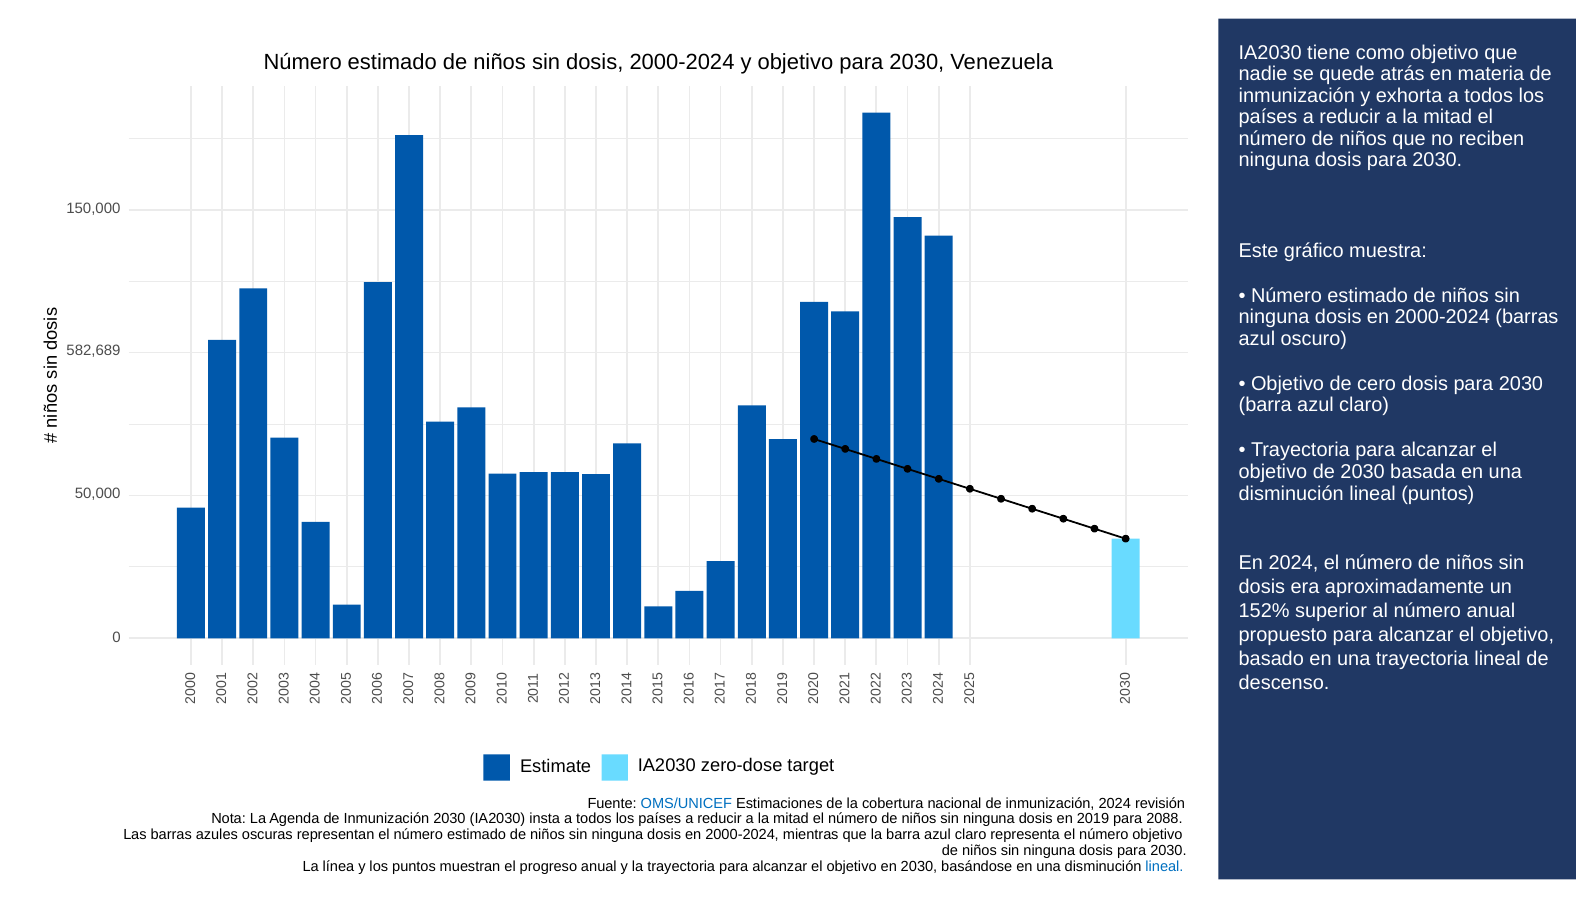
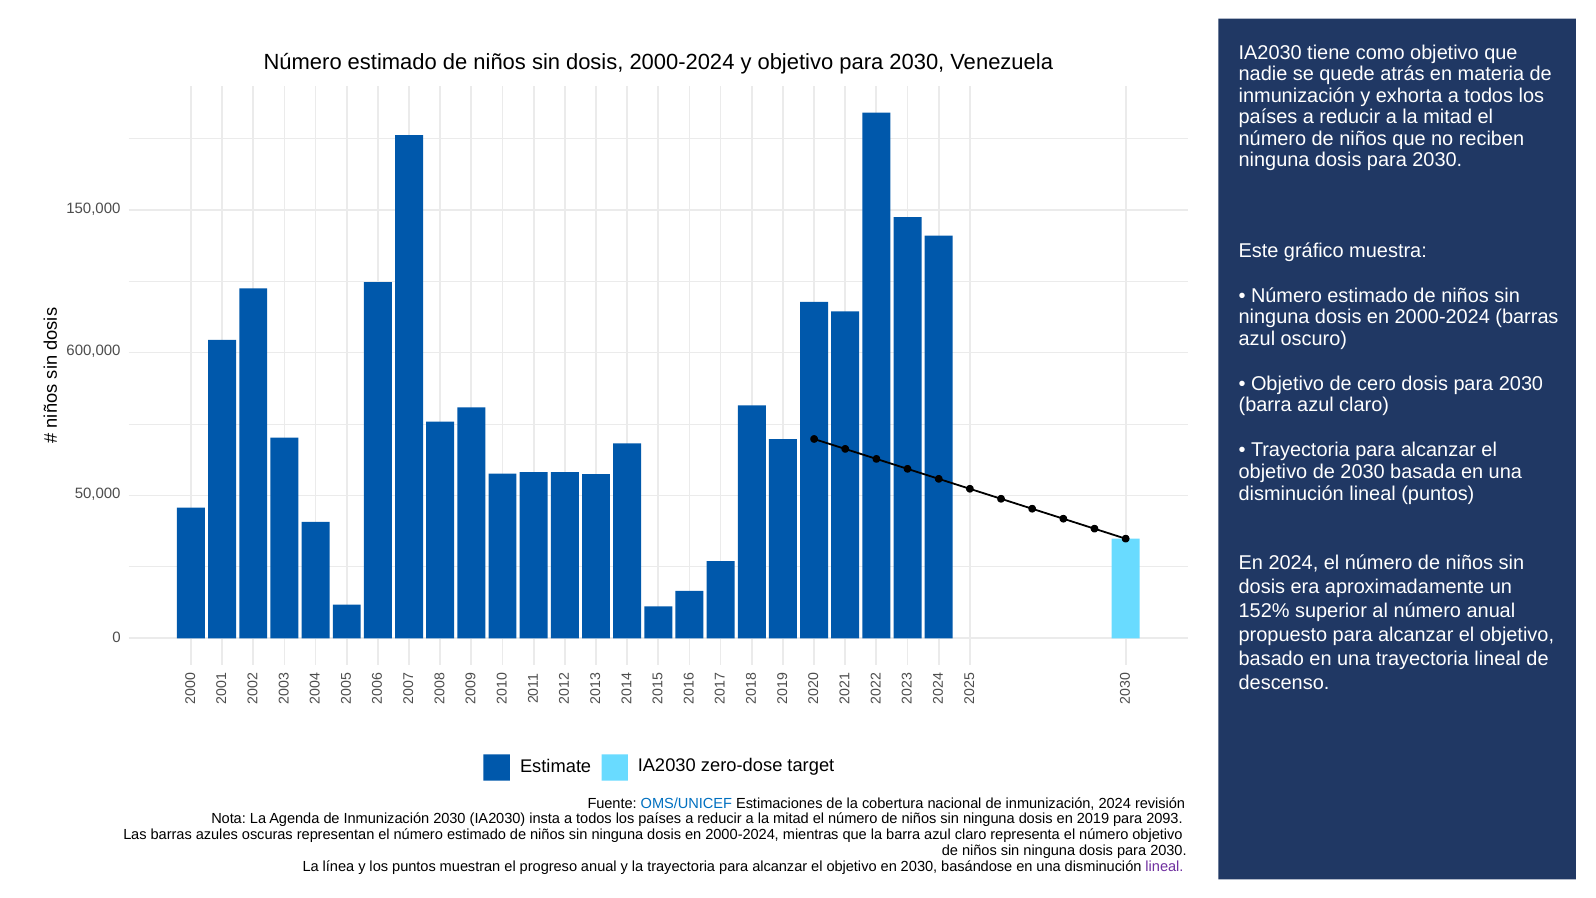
582,689: 582,689 -> 600,000
2088: 2088 -> 2093
lineal at (1164, 866) colour: blue -> purple
